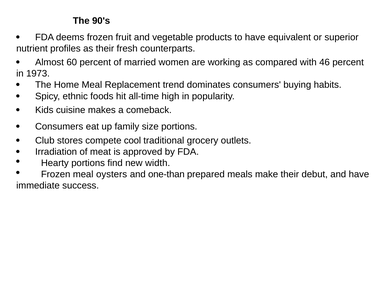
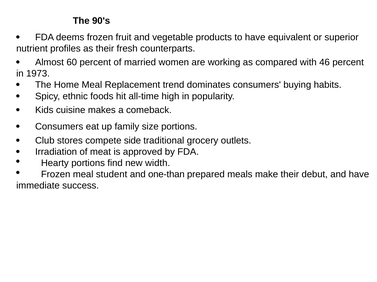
cool: cool -> side
oysters: oysters -> student
